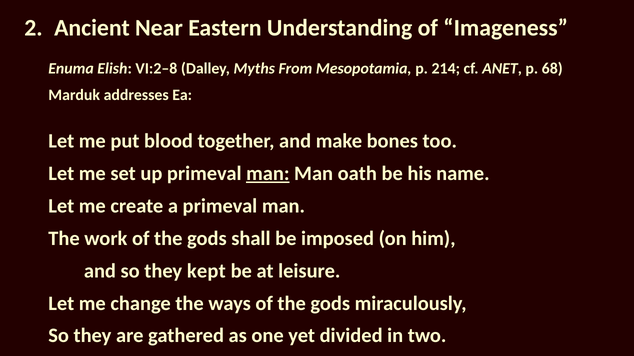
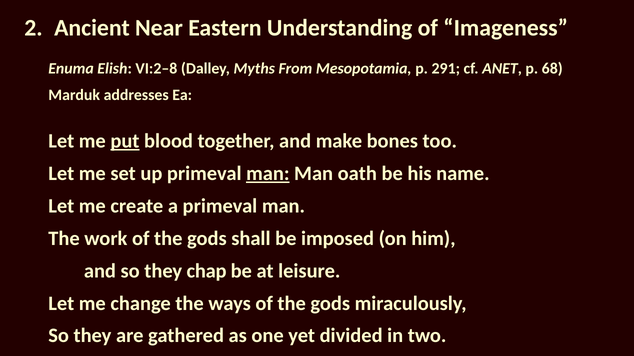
214: 214 -> 291
put underline: none -> present
kept: kept -> chap
